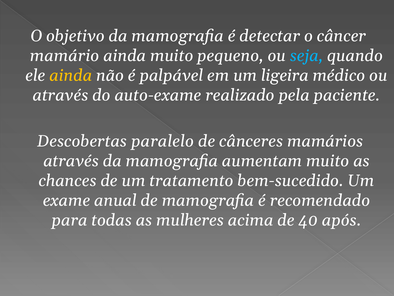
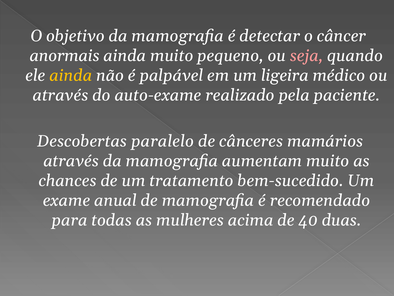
mamário: mamário -> anormais
seja colour: light blue -> pink
após: após -> duas
